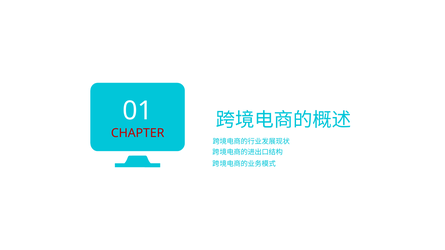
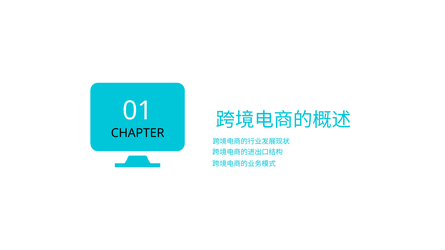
CHAPTER colour: red -> black
